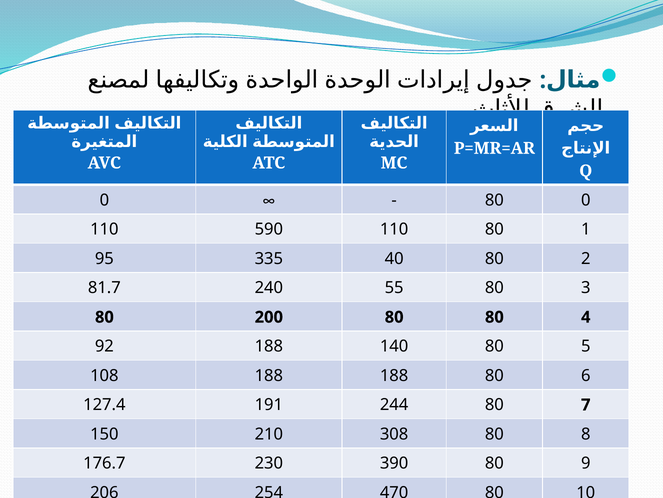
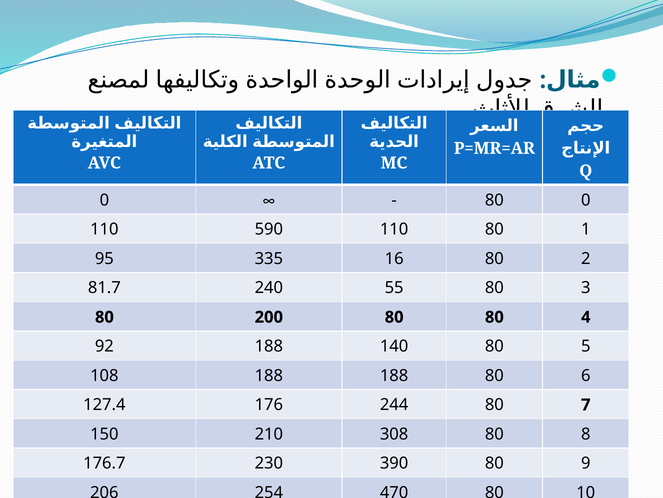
40: 40 -> 16
191: 191 -> 176
